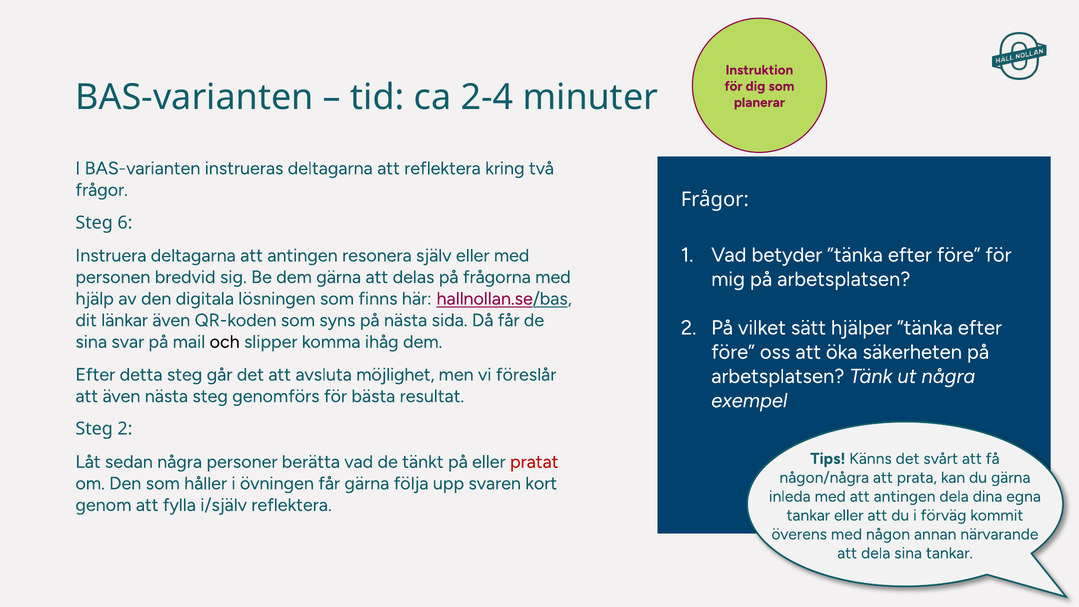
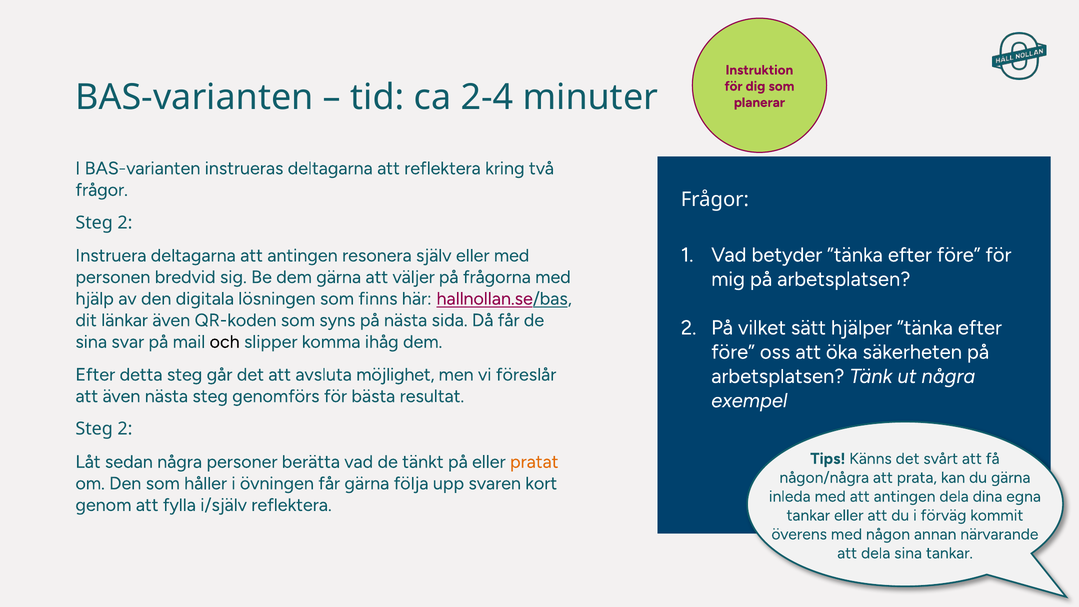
6 at (125, 223): 6 -> 2
delas: delas -> väljer
pratat colour: red -> orange
